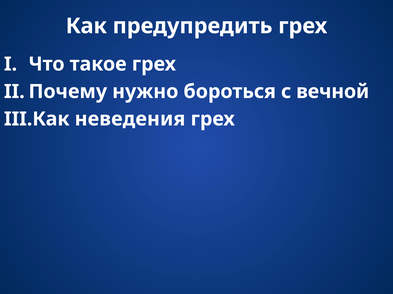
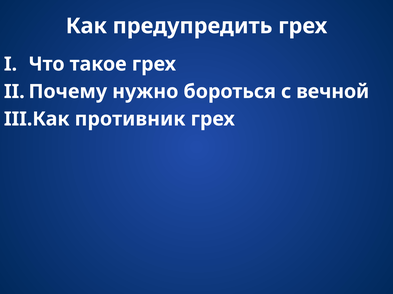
неведения: неведения -> противник
